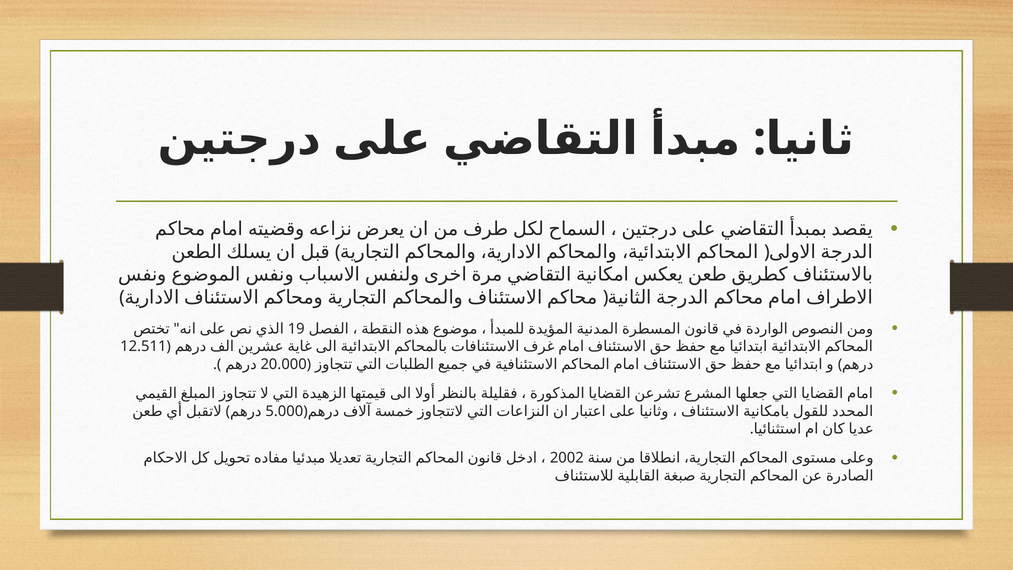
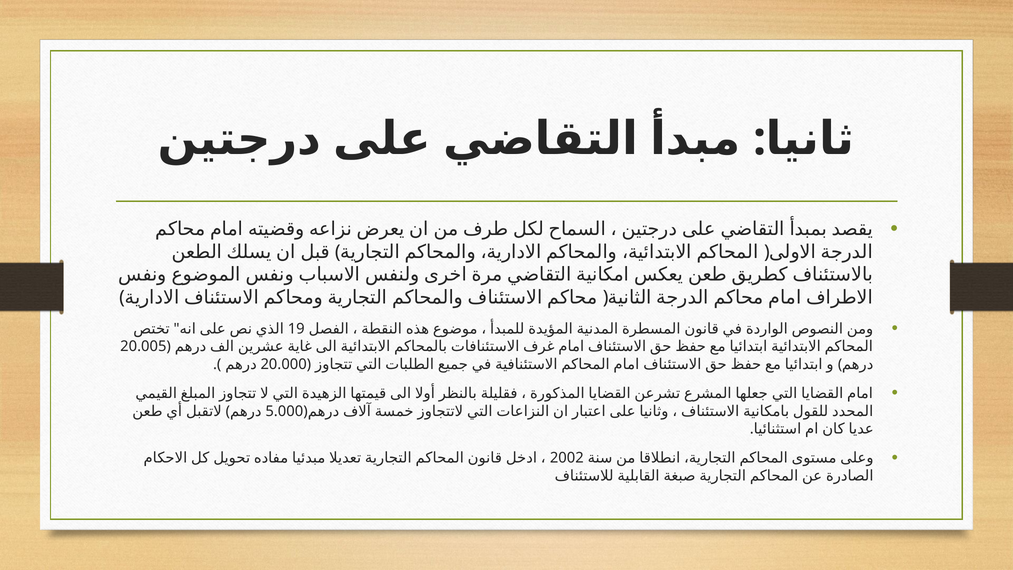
12.511: 12.511 -> 20.005
